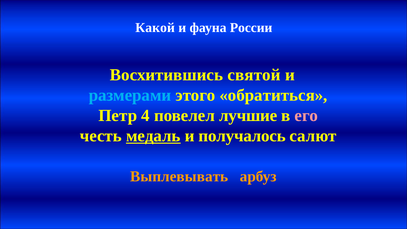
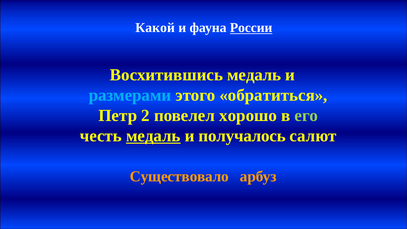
России underline: none -> present
Восхитившись святой: святой -> медаль
4: 4 -> 2
лучшие: лучшие -> хорошо
его colour: pink -> light green
Выплевывать: Выплевывать -> Существовало
